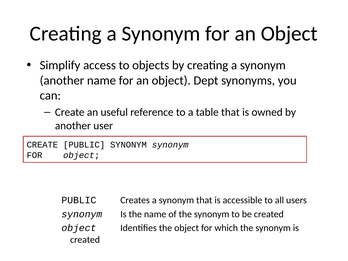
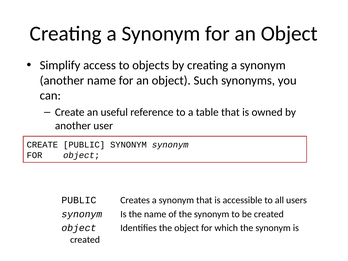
Dept: Dept -> Such
